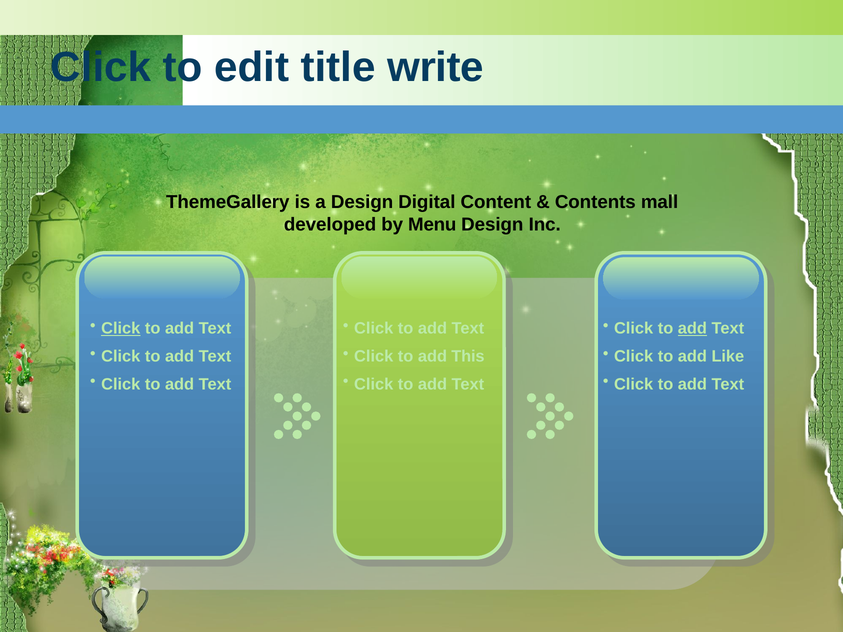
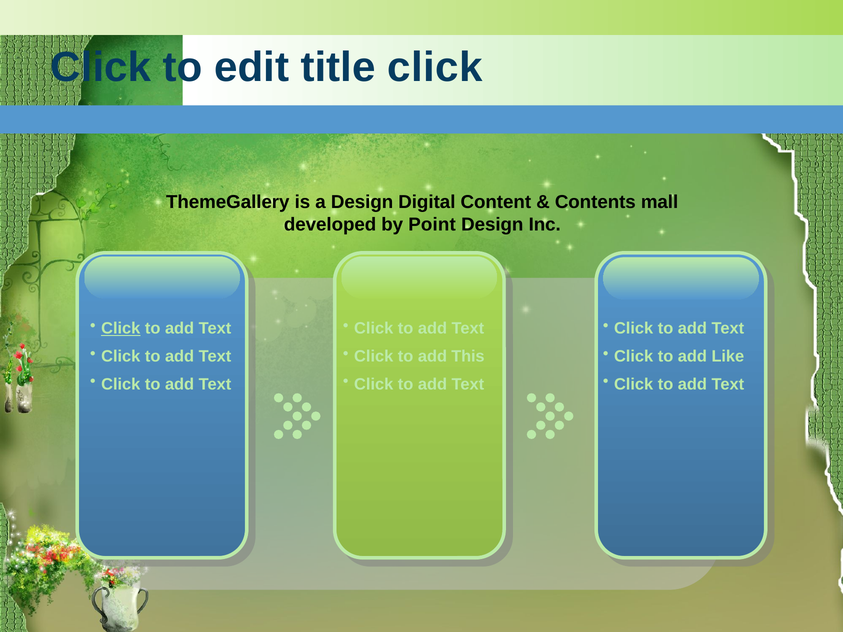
title write: write -> click
Menu: Menu -> Point
add at (692, 329) underline: present -> none
